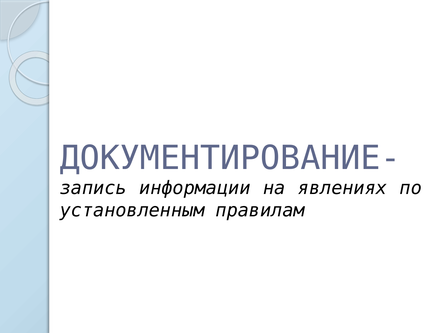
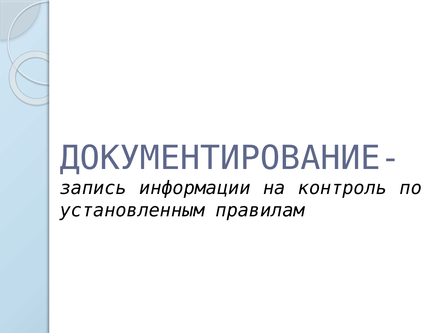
явлениях: явлениях -> контроль
